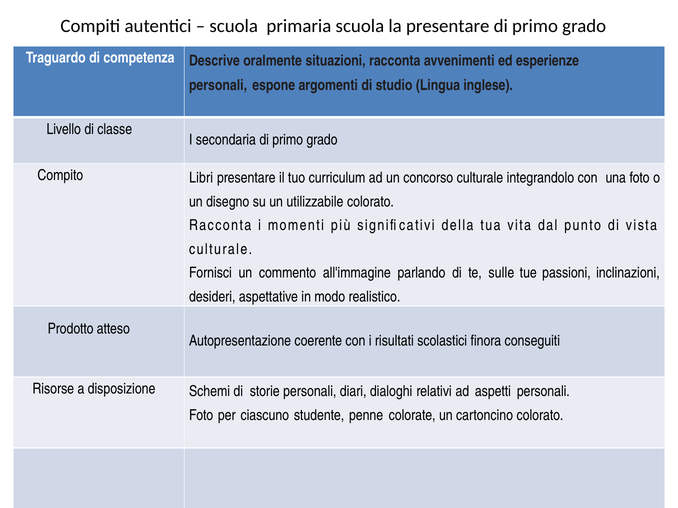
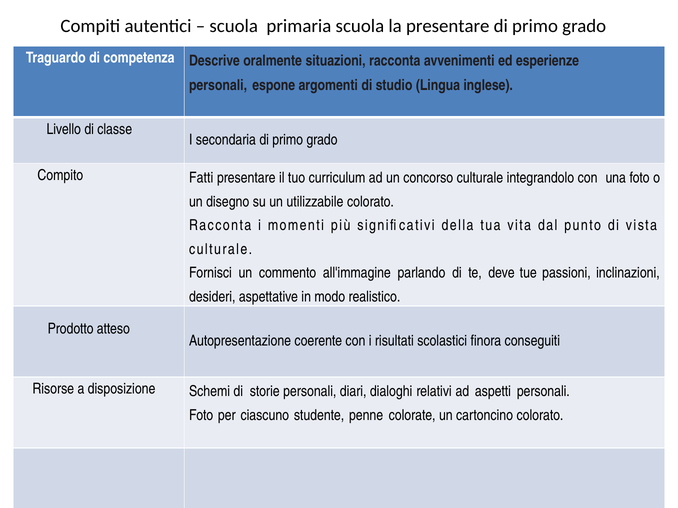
Libri: Libri -> Fatti
sulle: sulle -> deve
